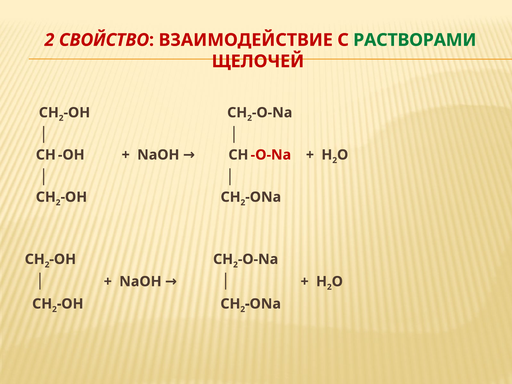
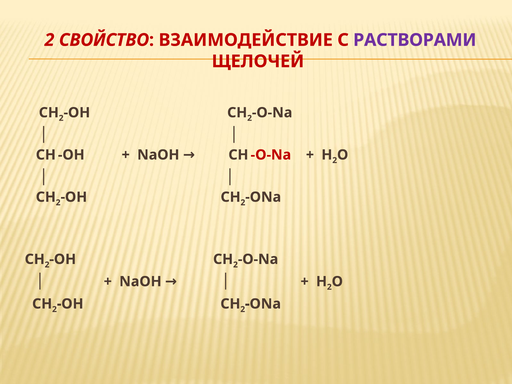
РАСТВОРАМИ colour: green -> purple
